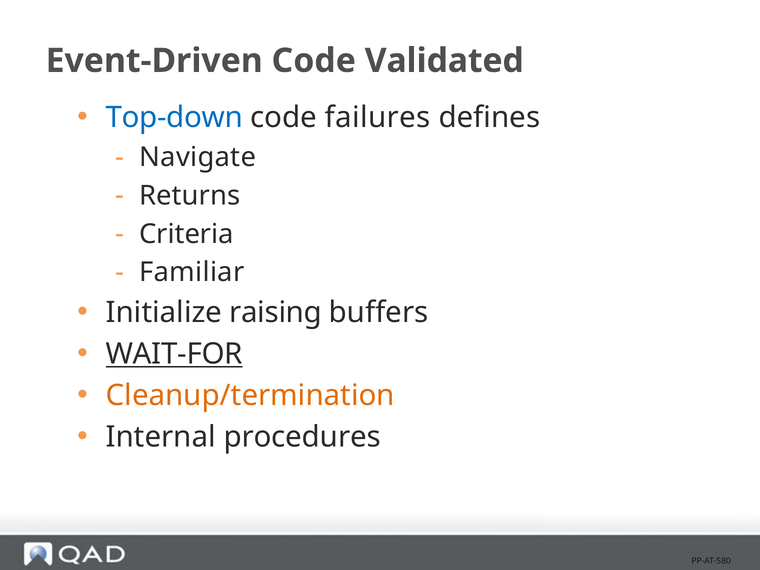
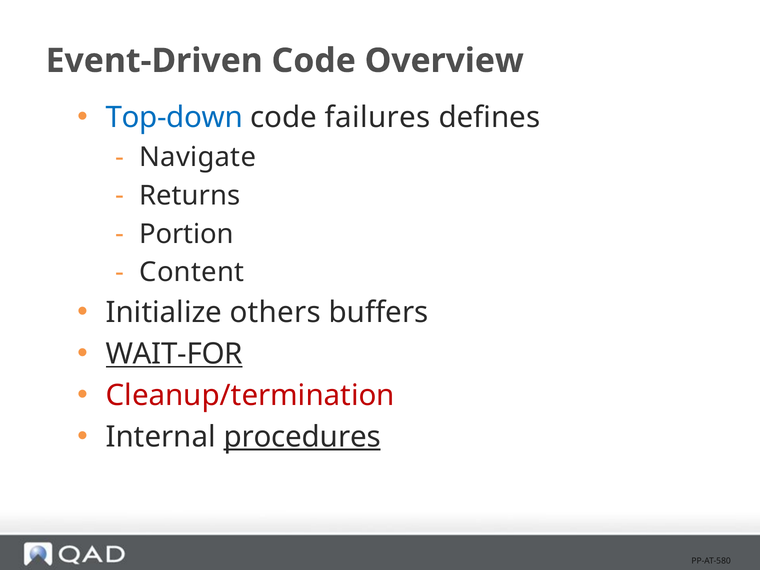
Validated: Validated -> Overview
Criteria: Criteria -> Portion
Familiar: Familiar -> Content
raising: raising -> others
Cleanup/termination colour: orange -> red
procedures underline: none -> present
